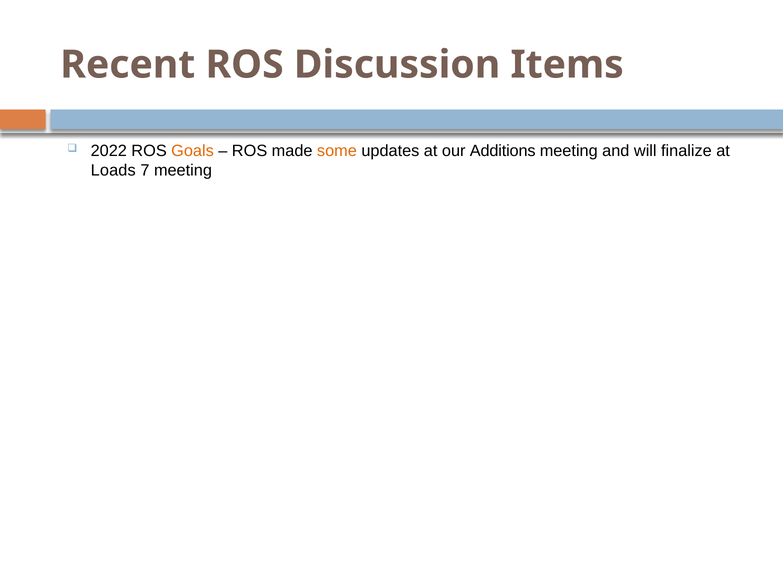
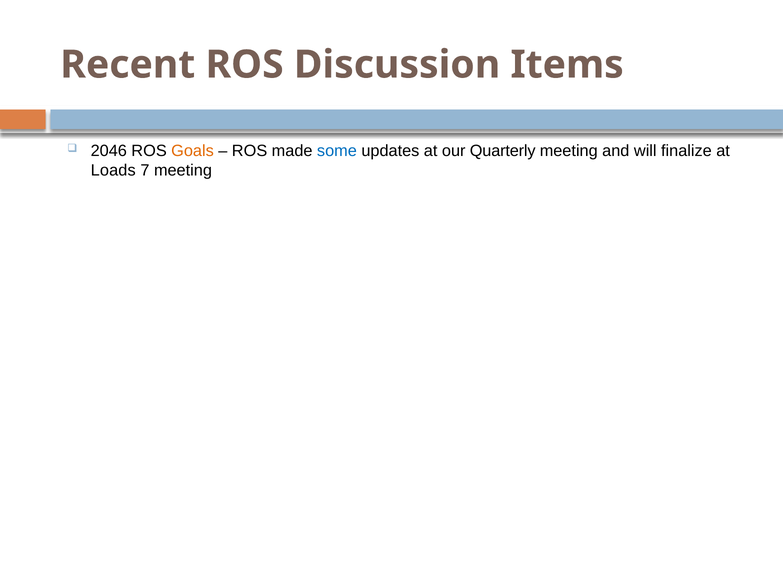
2022: 2022 -> 2046
some colour: orange -> blue
Additions: Additions -> Quarterly
